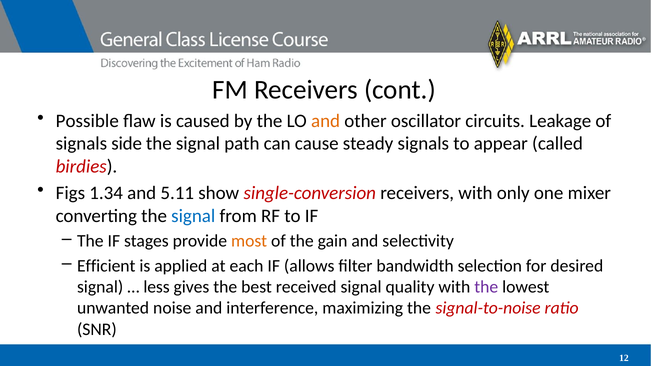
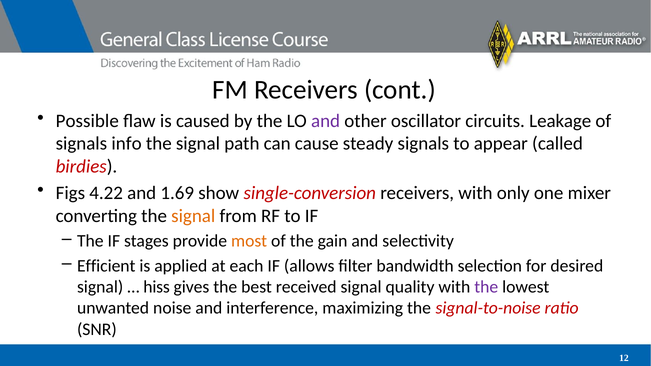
and at (326, 121) colour: orange -> purple
side: side -> info
1.34: 1.34 -> 4.22
5.11: 5.11 -> 1.69
signal at (193, 216) colour: blue -> orange
less: less -> hiss
